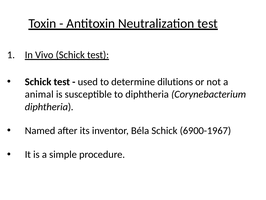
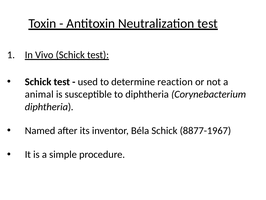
dilutions: dilutions -> reaction
6900-1967: 6900-1967 -> 8877-1967
